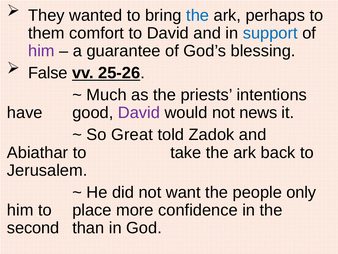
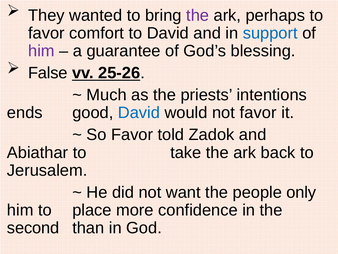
the at (198, 15) colour: blue -> purple
them at (46, 33): them -> favor
have: have -> ends
David at (139, 113) colour: purple -> blue
not news: news -> favor
So Great: Great -> Favor
